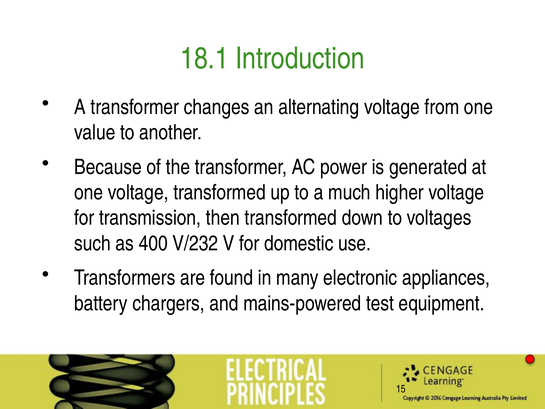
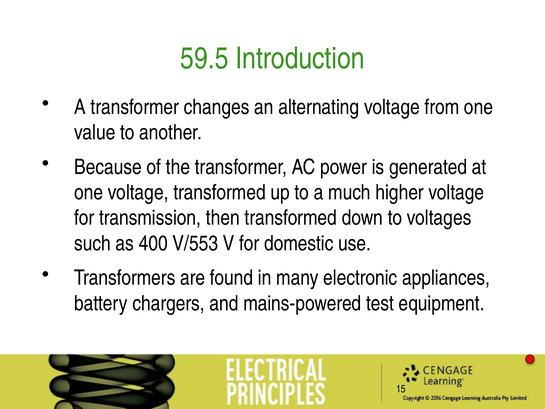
18.1: 18.1 -> 59.5
V/232: V/232 -> V/553
